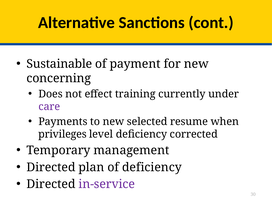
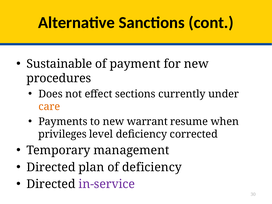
concerning: concerning -> procedures
training: training -> sections
care colour: purple -> orange
selected: selected -> warrant
